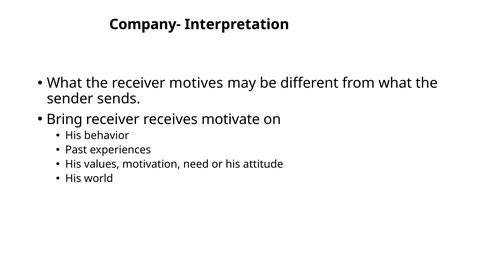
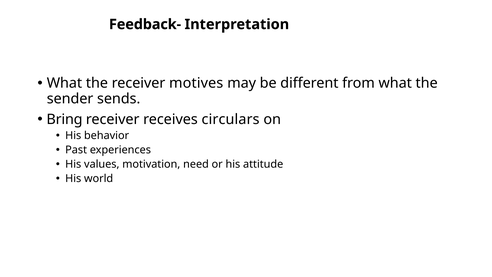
Company-: Company- -> Feedback-
motivate: motivate -> circulars
